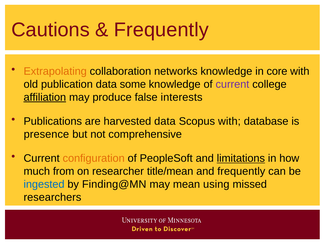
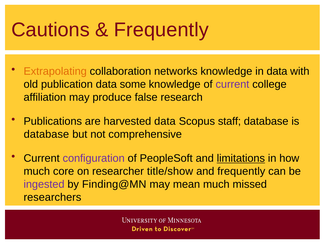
in core: core -> data
affiliation underline: present -> none
interests: interests -> research
Scopus with: with -> staff
presence at (46, 134): presence -> database
configuration colour: orange -> purple
from: from -> core
title/mean: title/mean -> title/show
ingested colour: blue -> purple
mean using: using -> much
